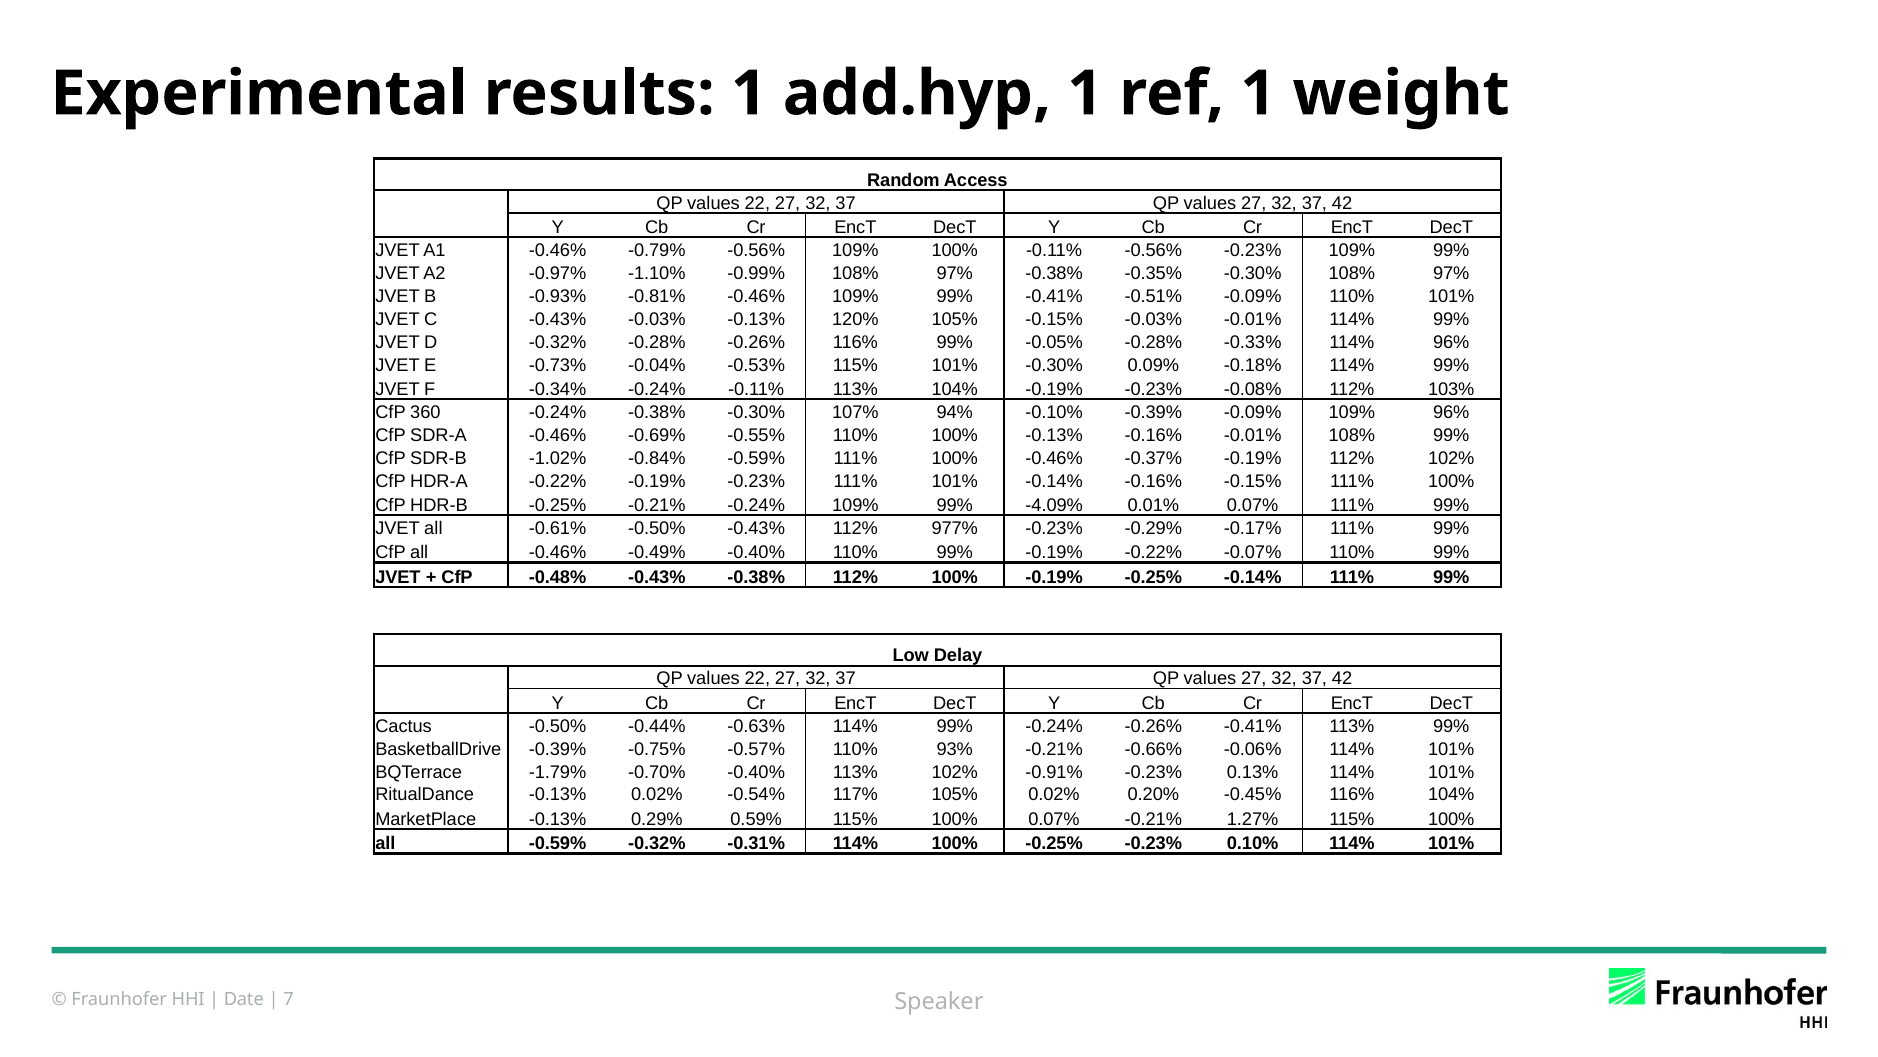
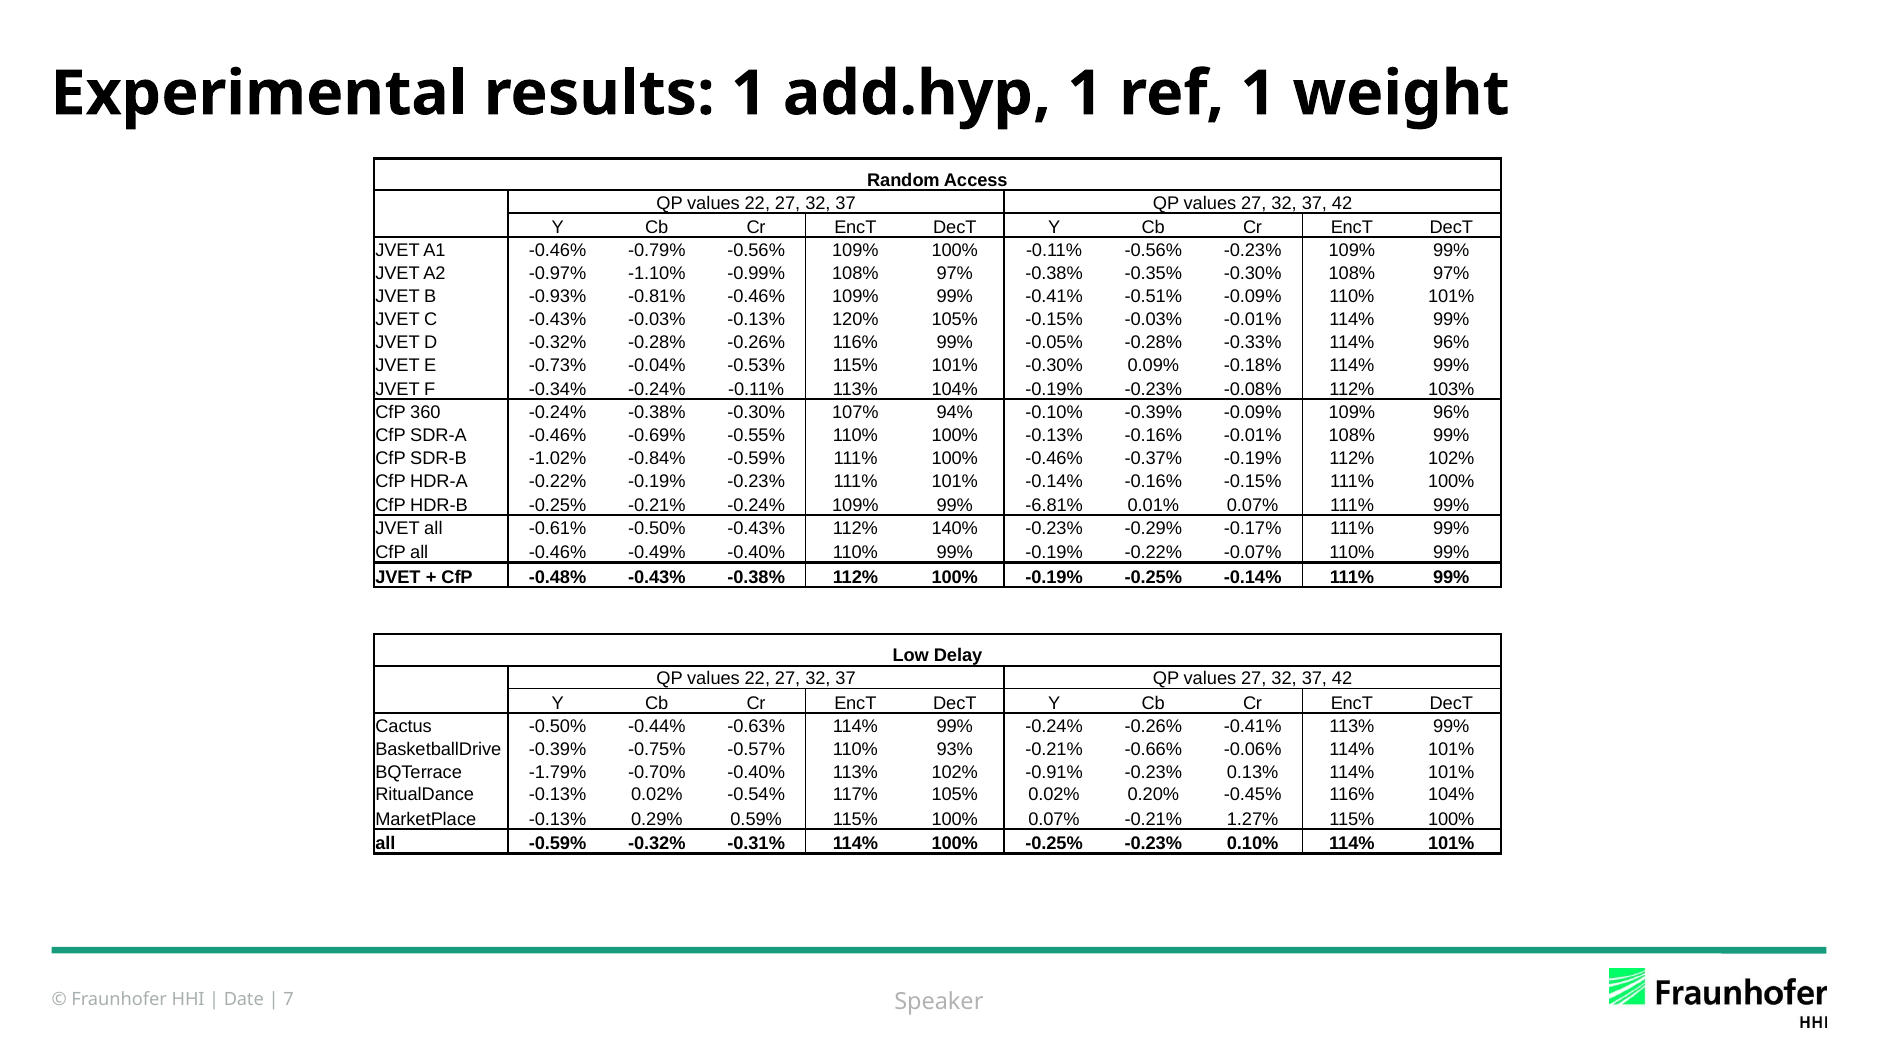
-4.09%: -4.09% -> -6.81%
977%: 977% -> 140%
